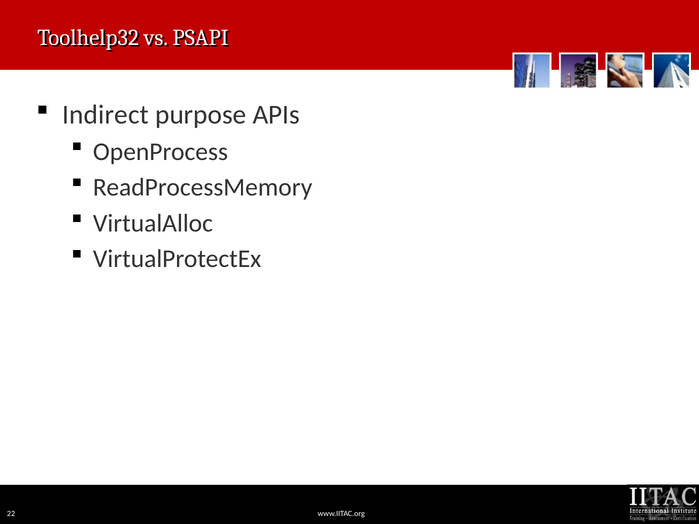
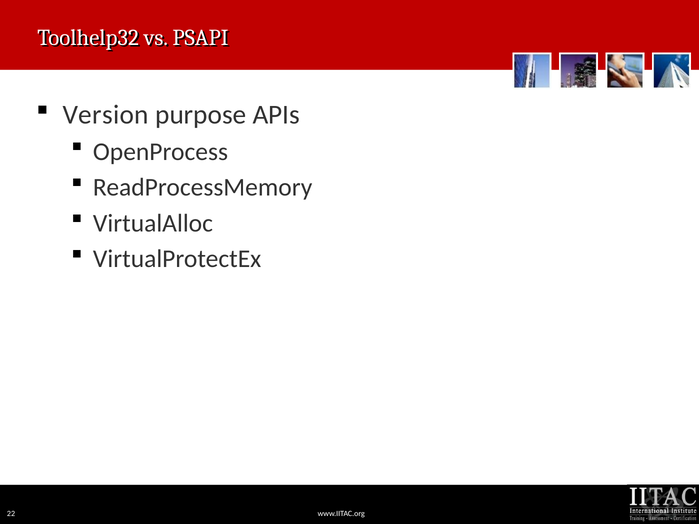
Indirect: Indirect -> Version
